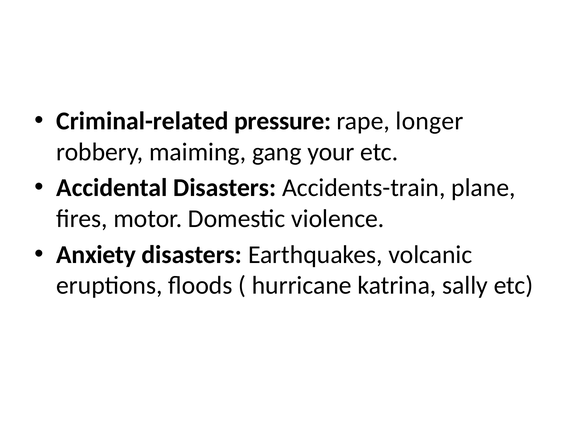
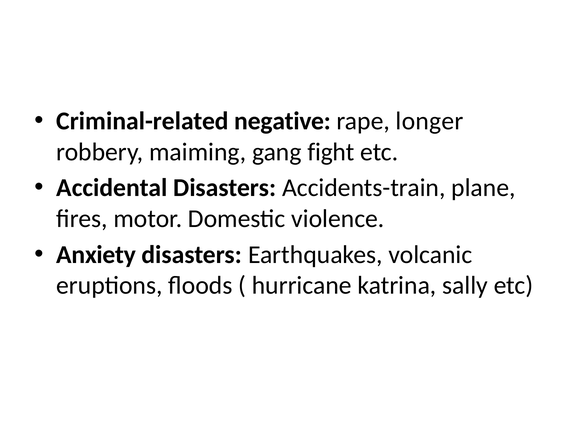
pressure: pressure -> negative
your: your -> fight
